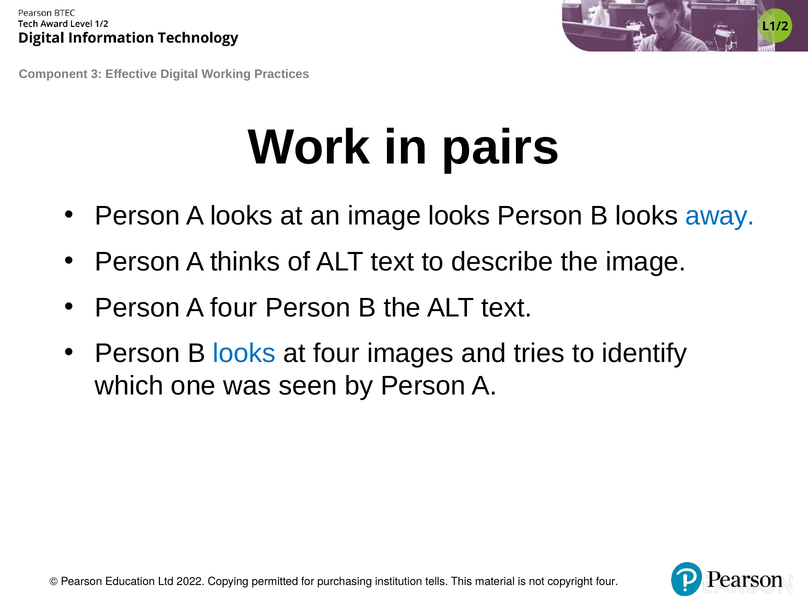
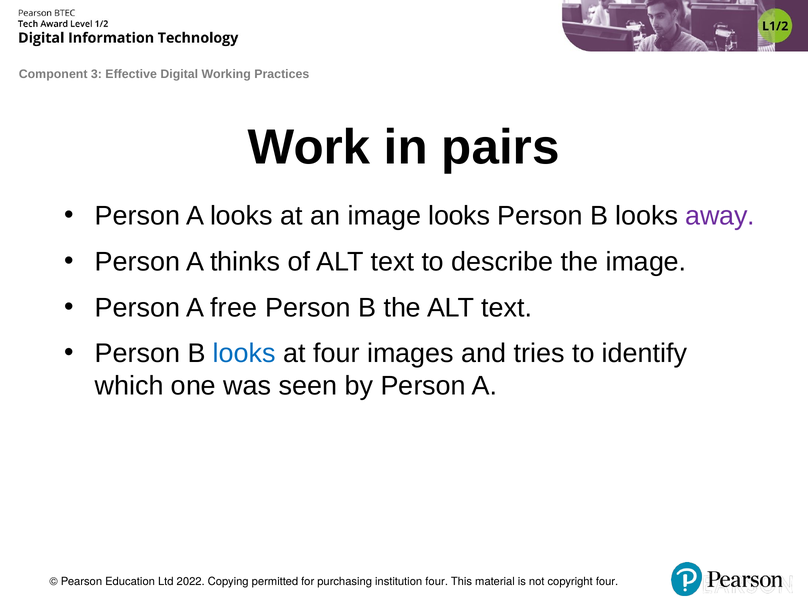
away colour: blue -> purple
A four: four -> free
institution tells: tells -> four
